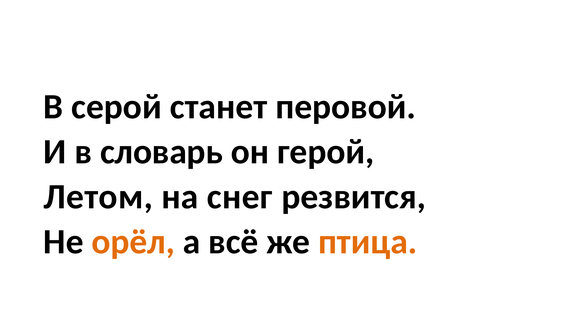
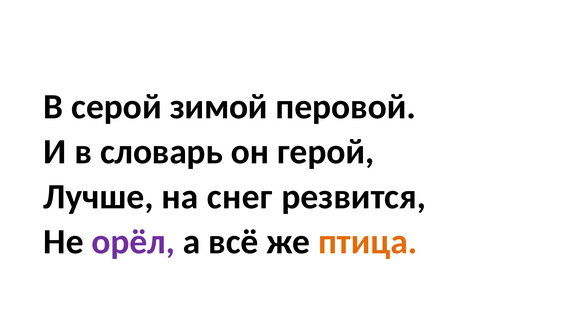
станет: станет -> зимой
Летом: Летом -> Лучше
орёл colour: orange -> purple
